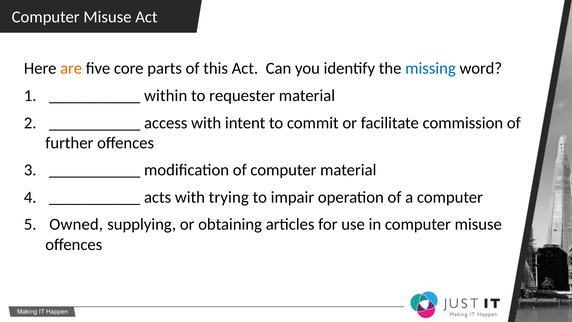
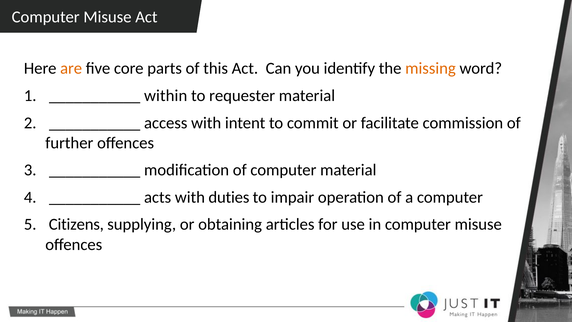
missing colour: blue -> orange
trying: trying -> duties
Owned: Owned -> Citizens
